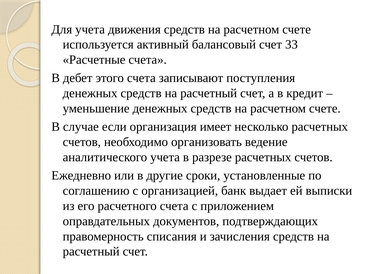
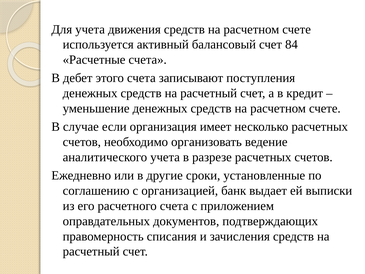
33: 33 -> 84
